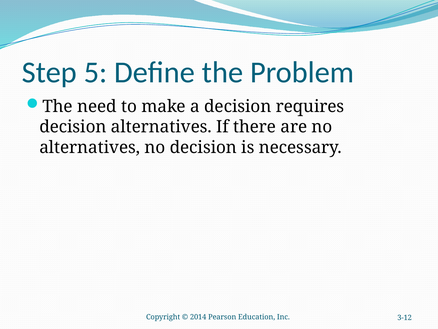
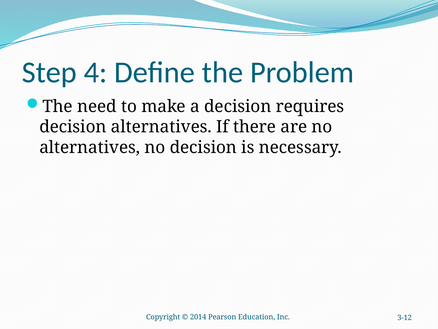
5: 5 -> 4
